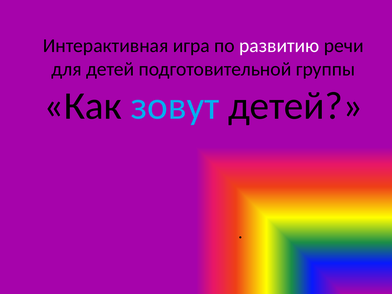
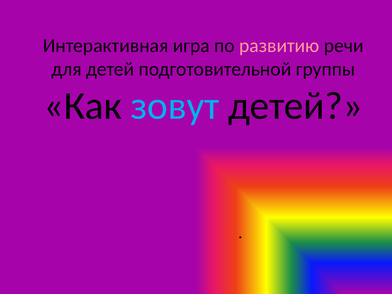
развитию colour: white -> pink
